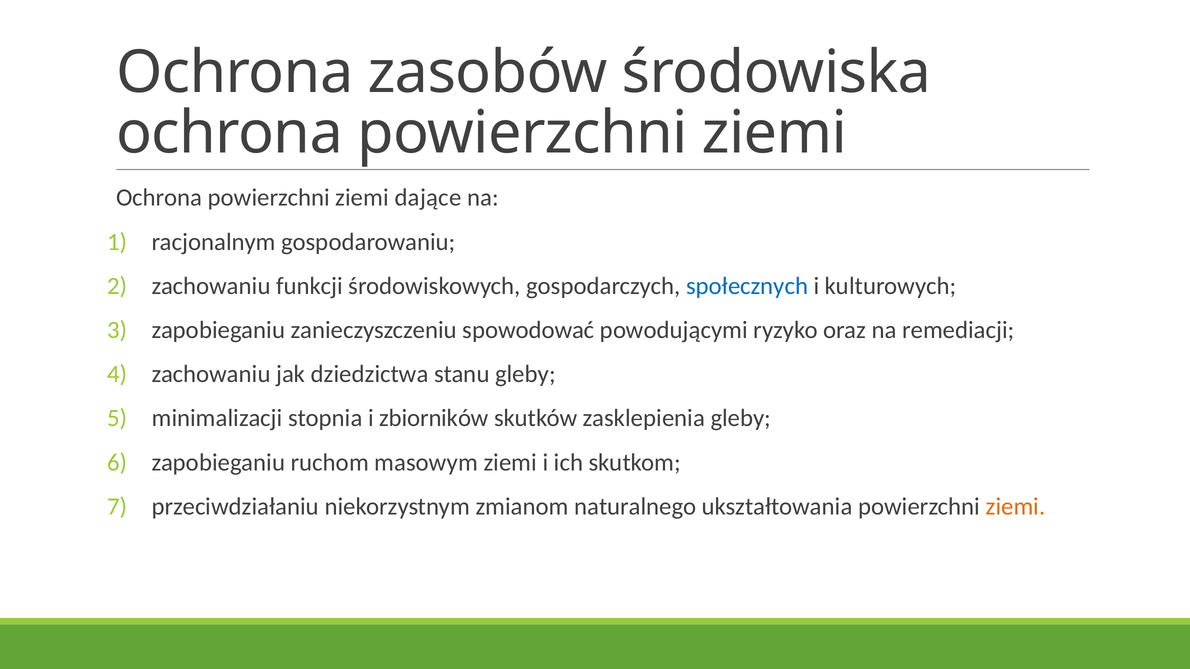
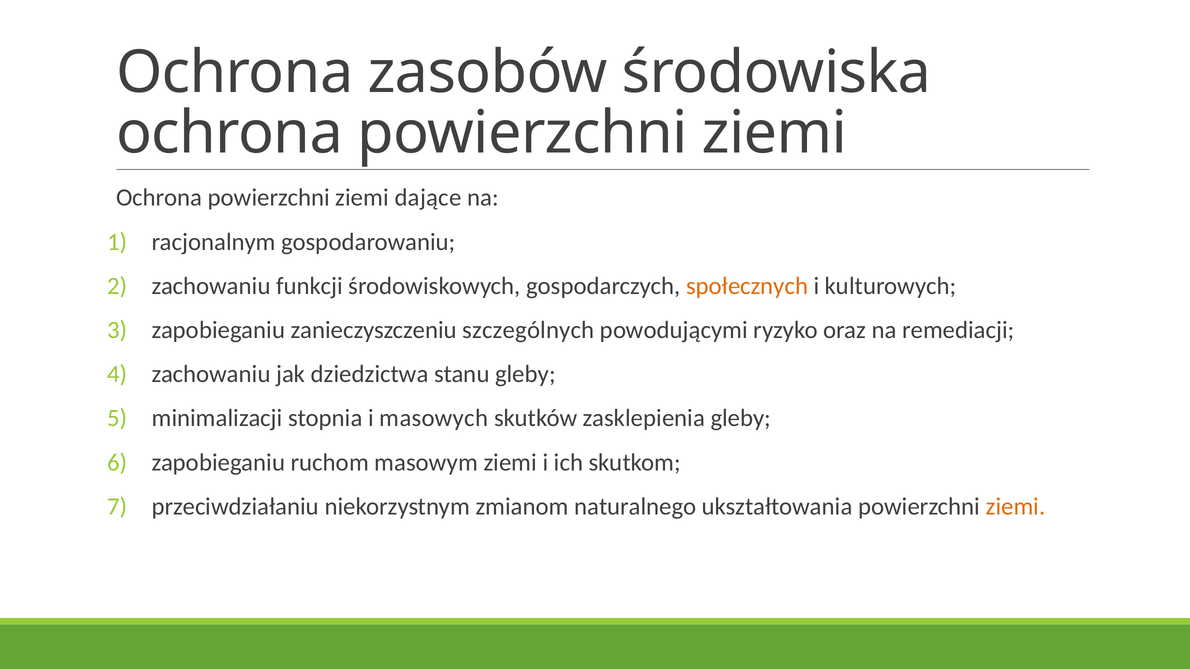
społecznych colour: blue -> orange
spowodować: spowodować -> szczególnych
zbiorników: zbiorników -> masowych
